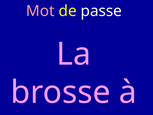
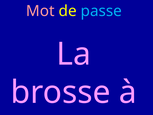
passe colour: white -> light blue
